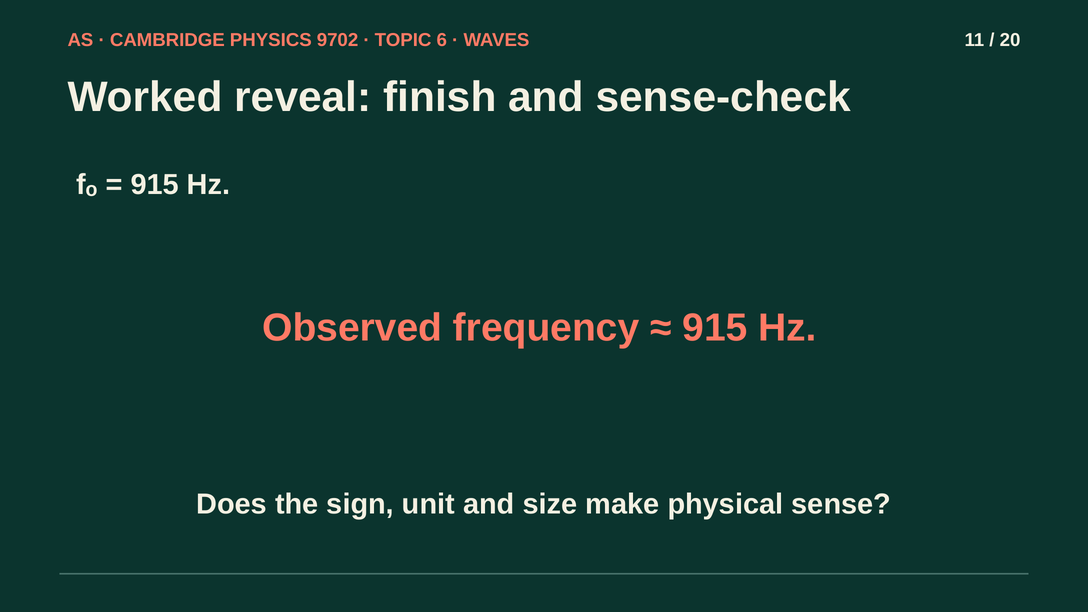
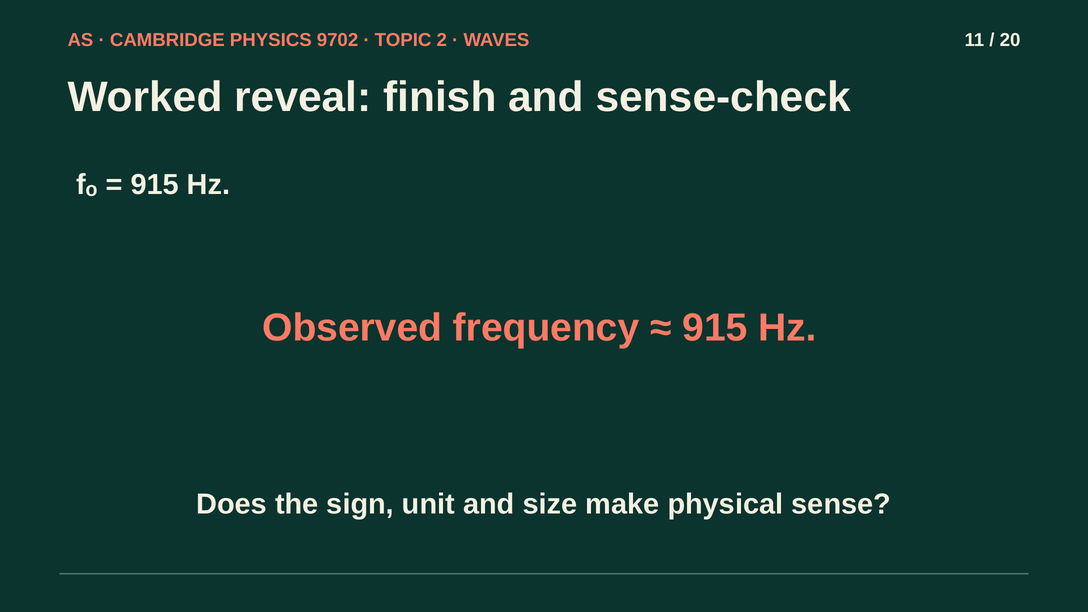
6: 6 -> 2
